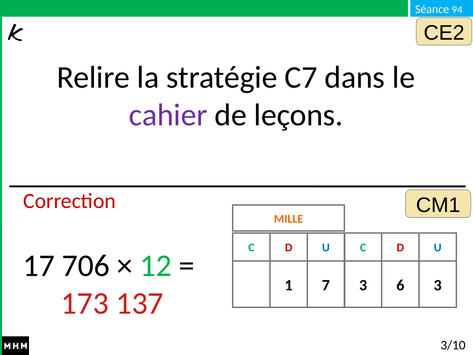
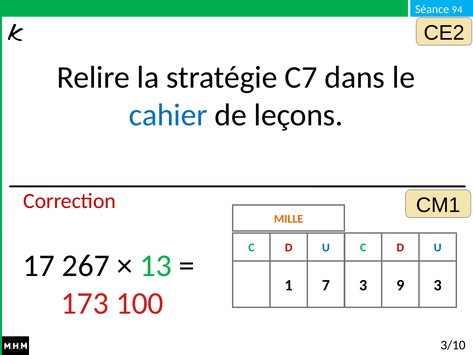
cahier colour: purple -> blue
706: 706 -> 267
12: 12 -> 13
6: 6 -> 9
137: 137 -> 100
